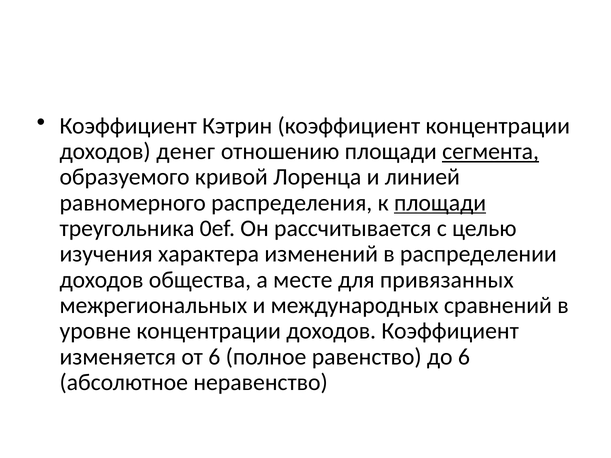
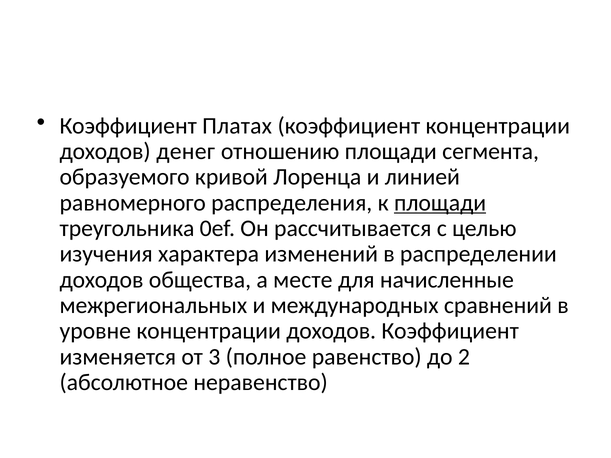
Кэтрин: Кэтрин -> Платах
сегмента underline: present -> none
привязанных: привязанных -> начисленные
от 6: 6 -> 3
до 6: 6 -> 2
